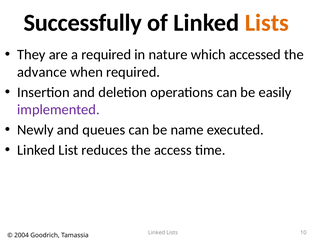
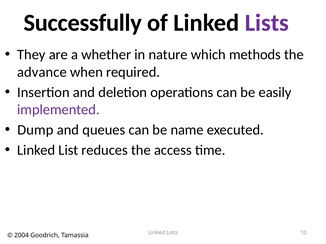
Lists at (267, 23) colour: orange -> purple
a required: required -> whether
accessed: accessed -> methods
Newly: Newly -> Dump
